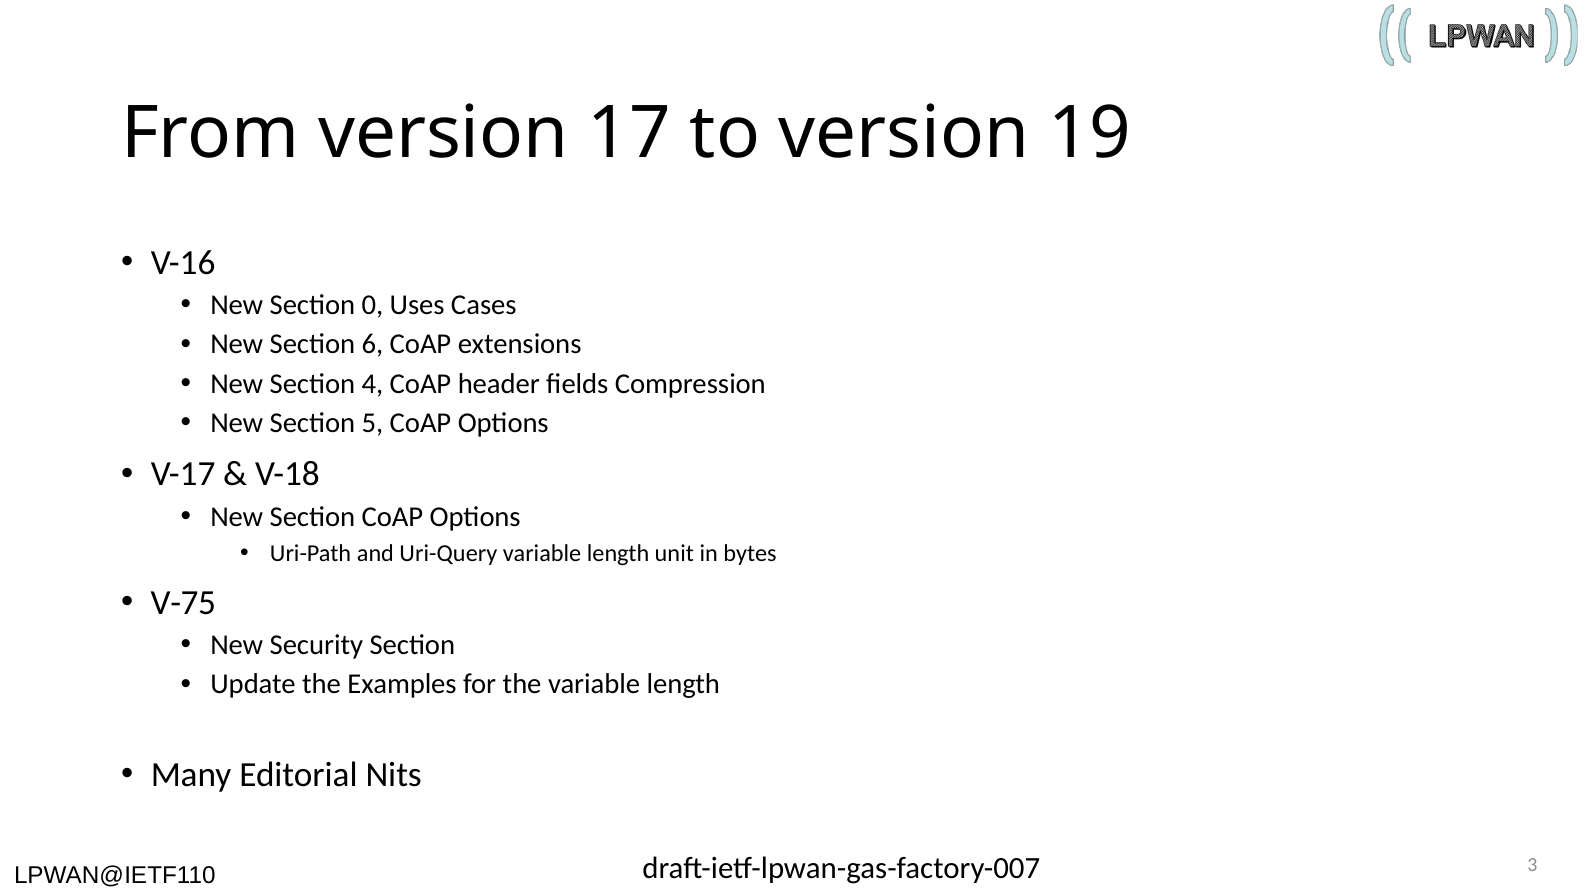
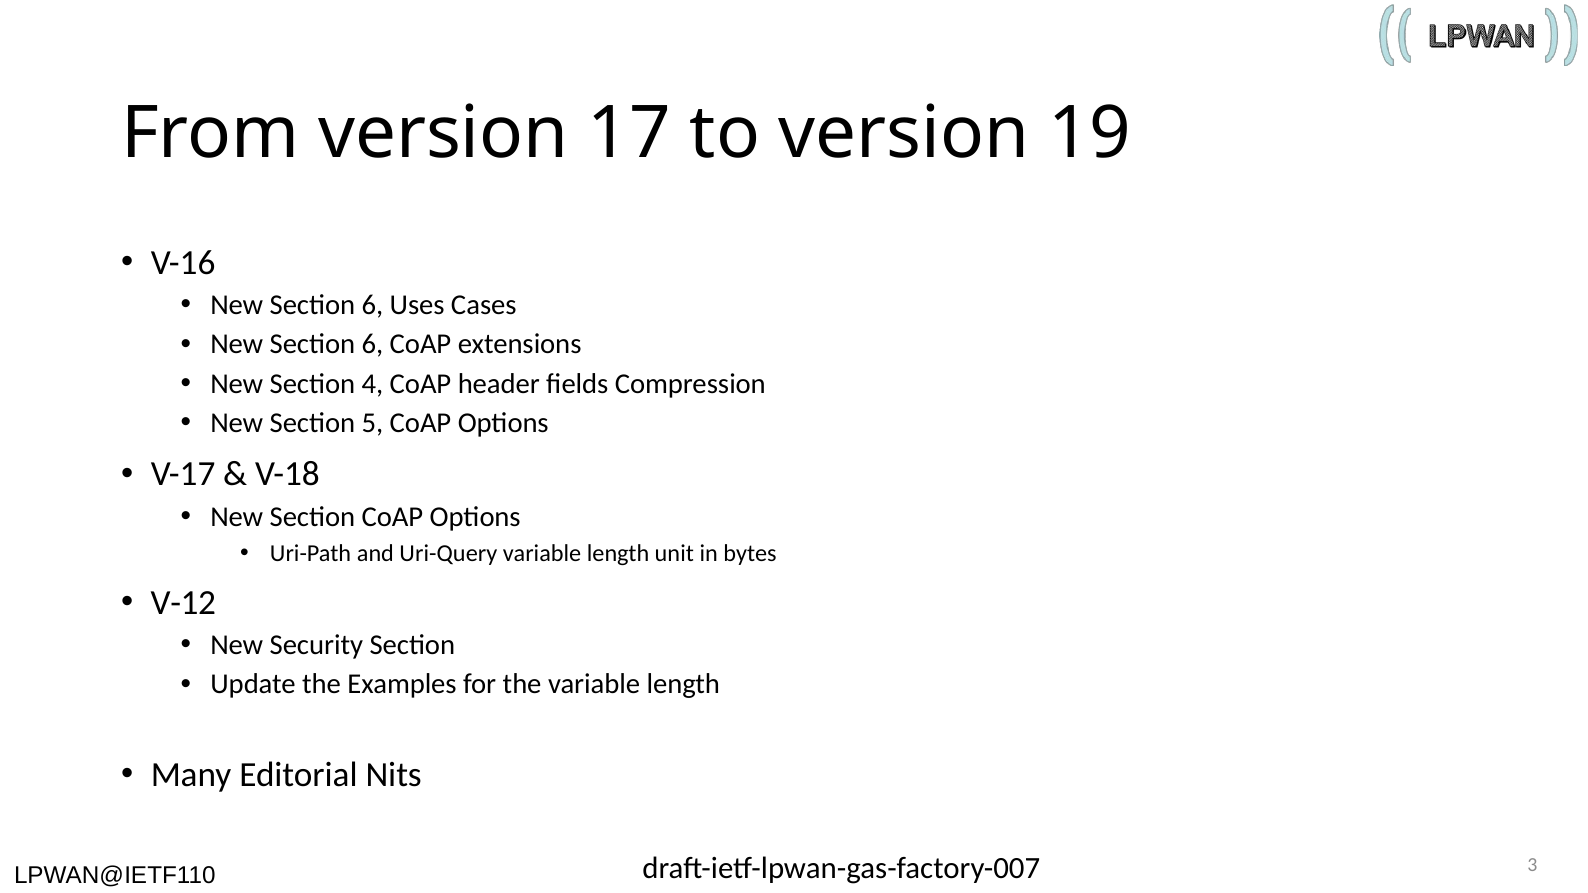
0 at (372, 305): 0 -> 6
V-75: V-75 -> V-12
